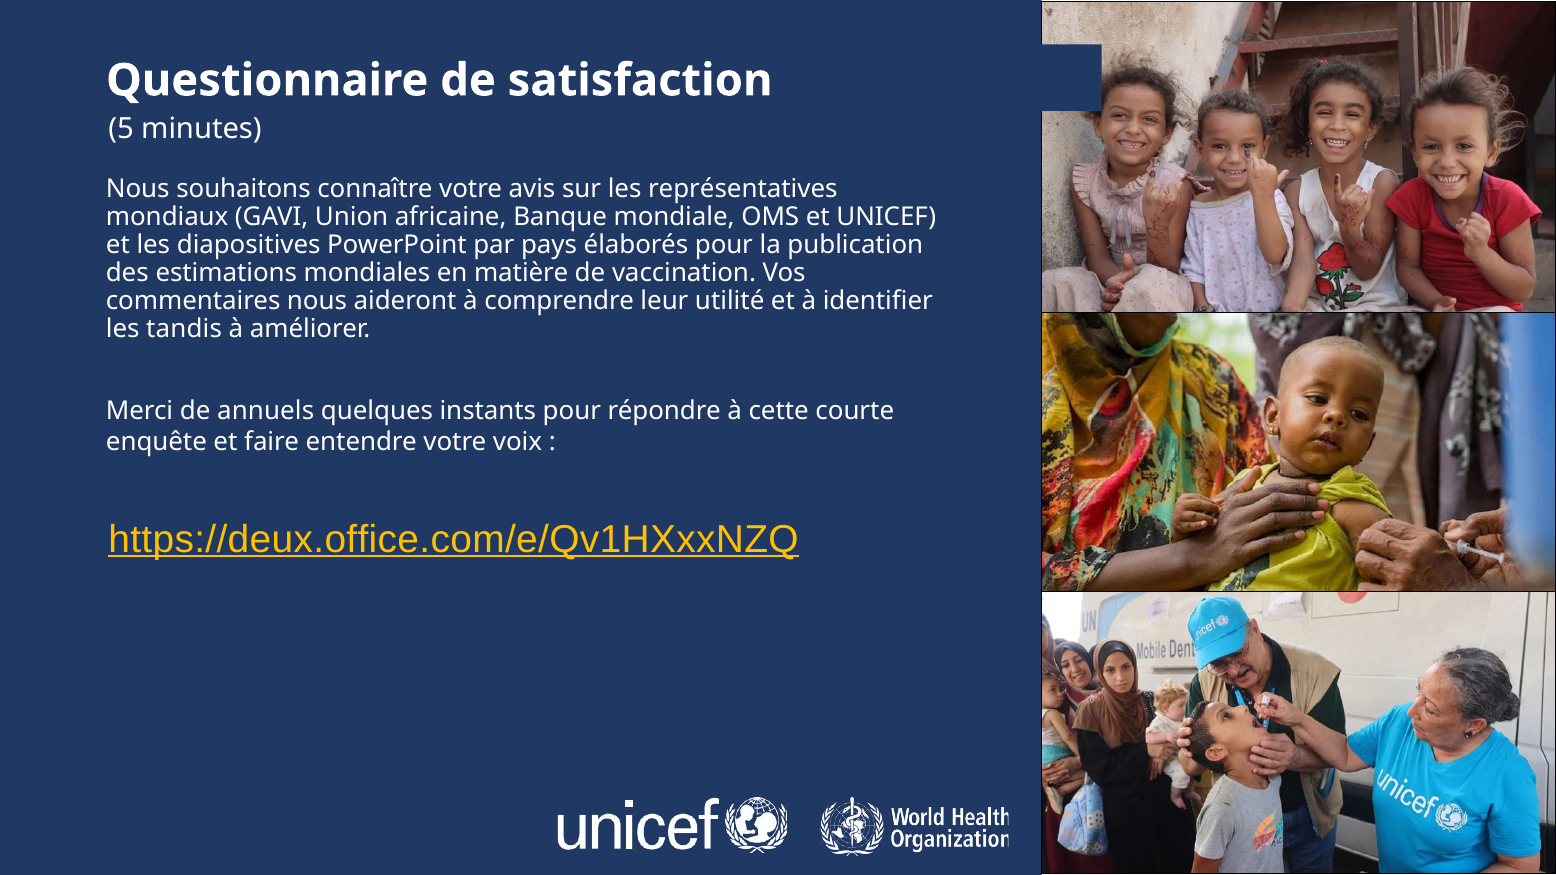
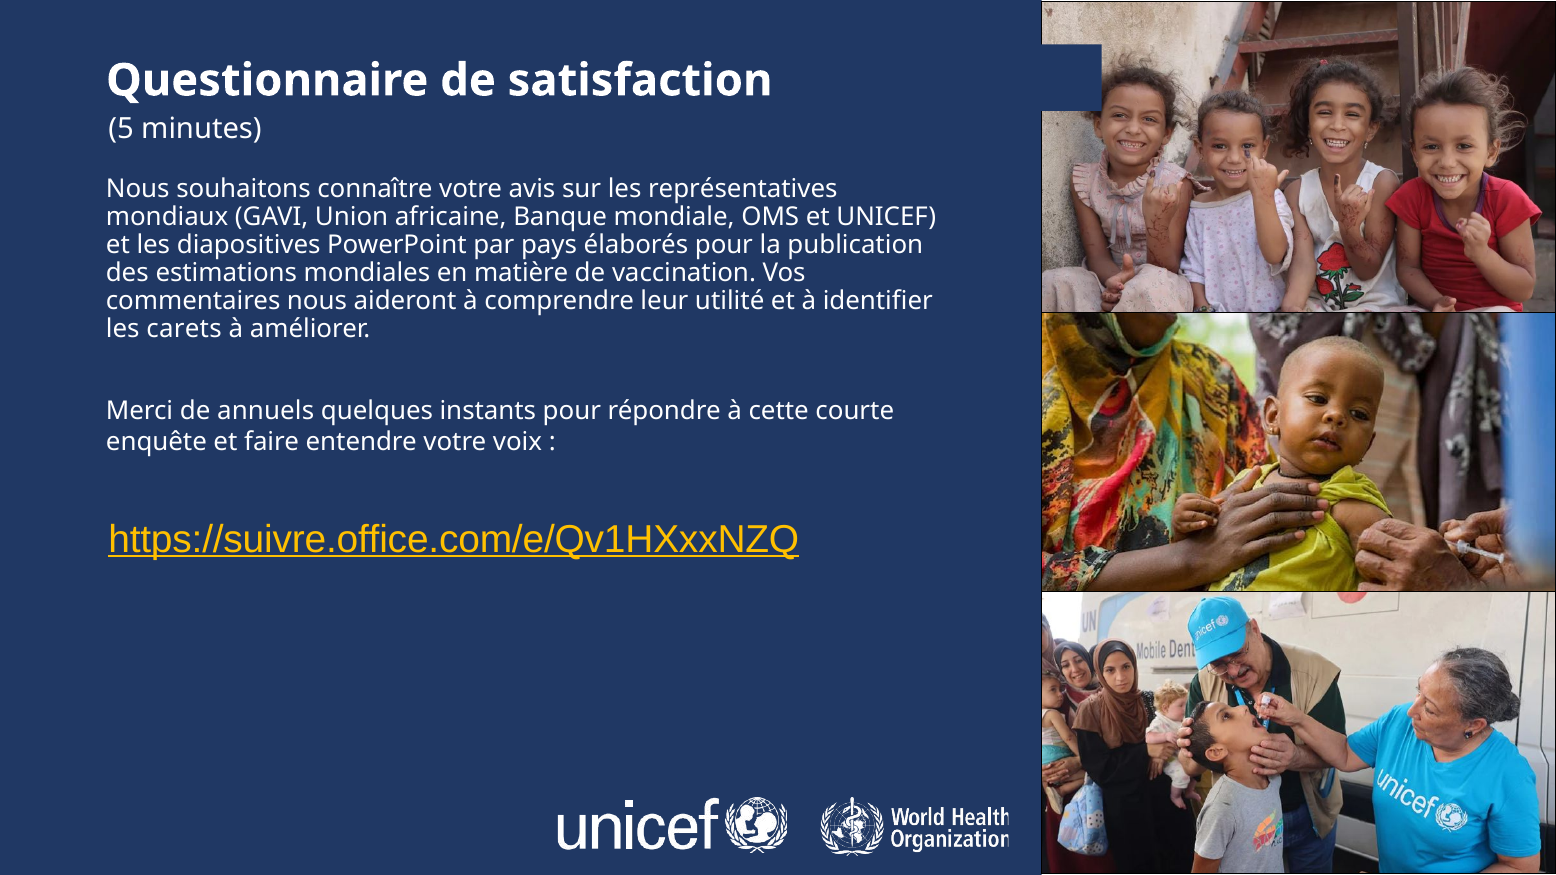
tandis: tandis -> carets
https://deux.office.com/e/Qv1HXxxNZQ: https://deux.office.com/e/Qv1HXxxNZQ -> https://suivre.office.com/e/Qv1HXxxNZQ
